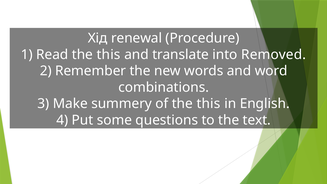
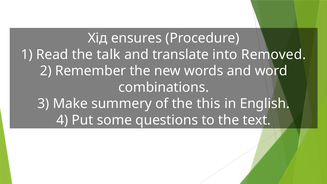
renewal: renewal -> ensures
Read the this: this -> talk
